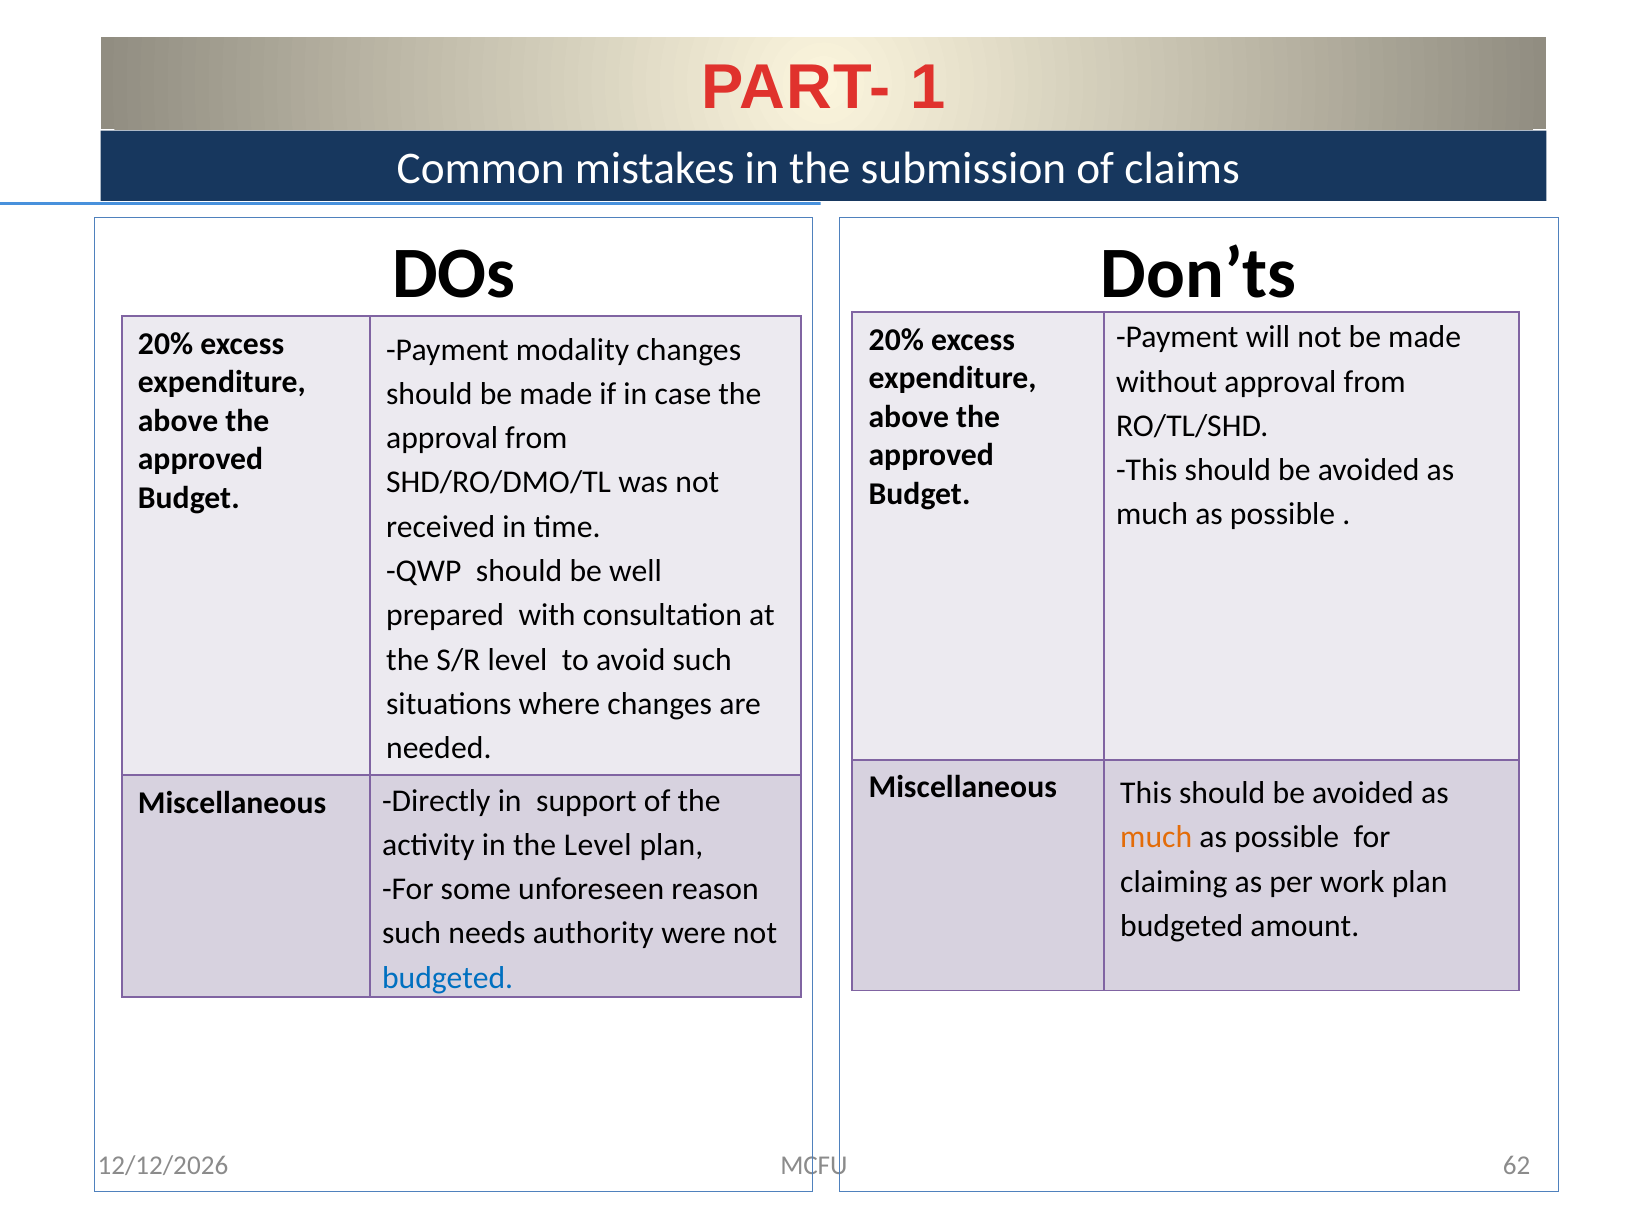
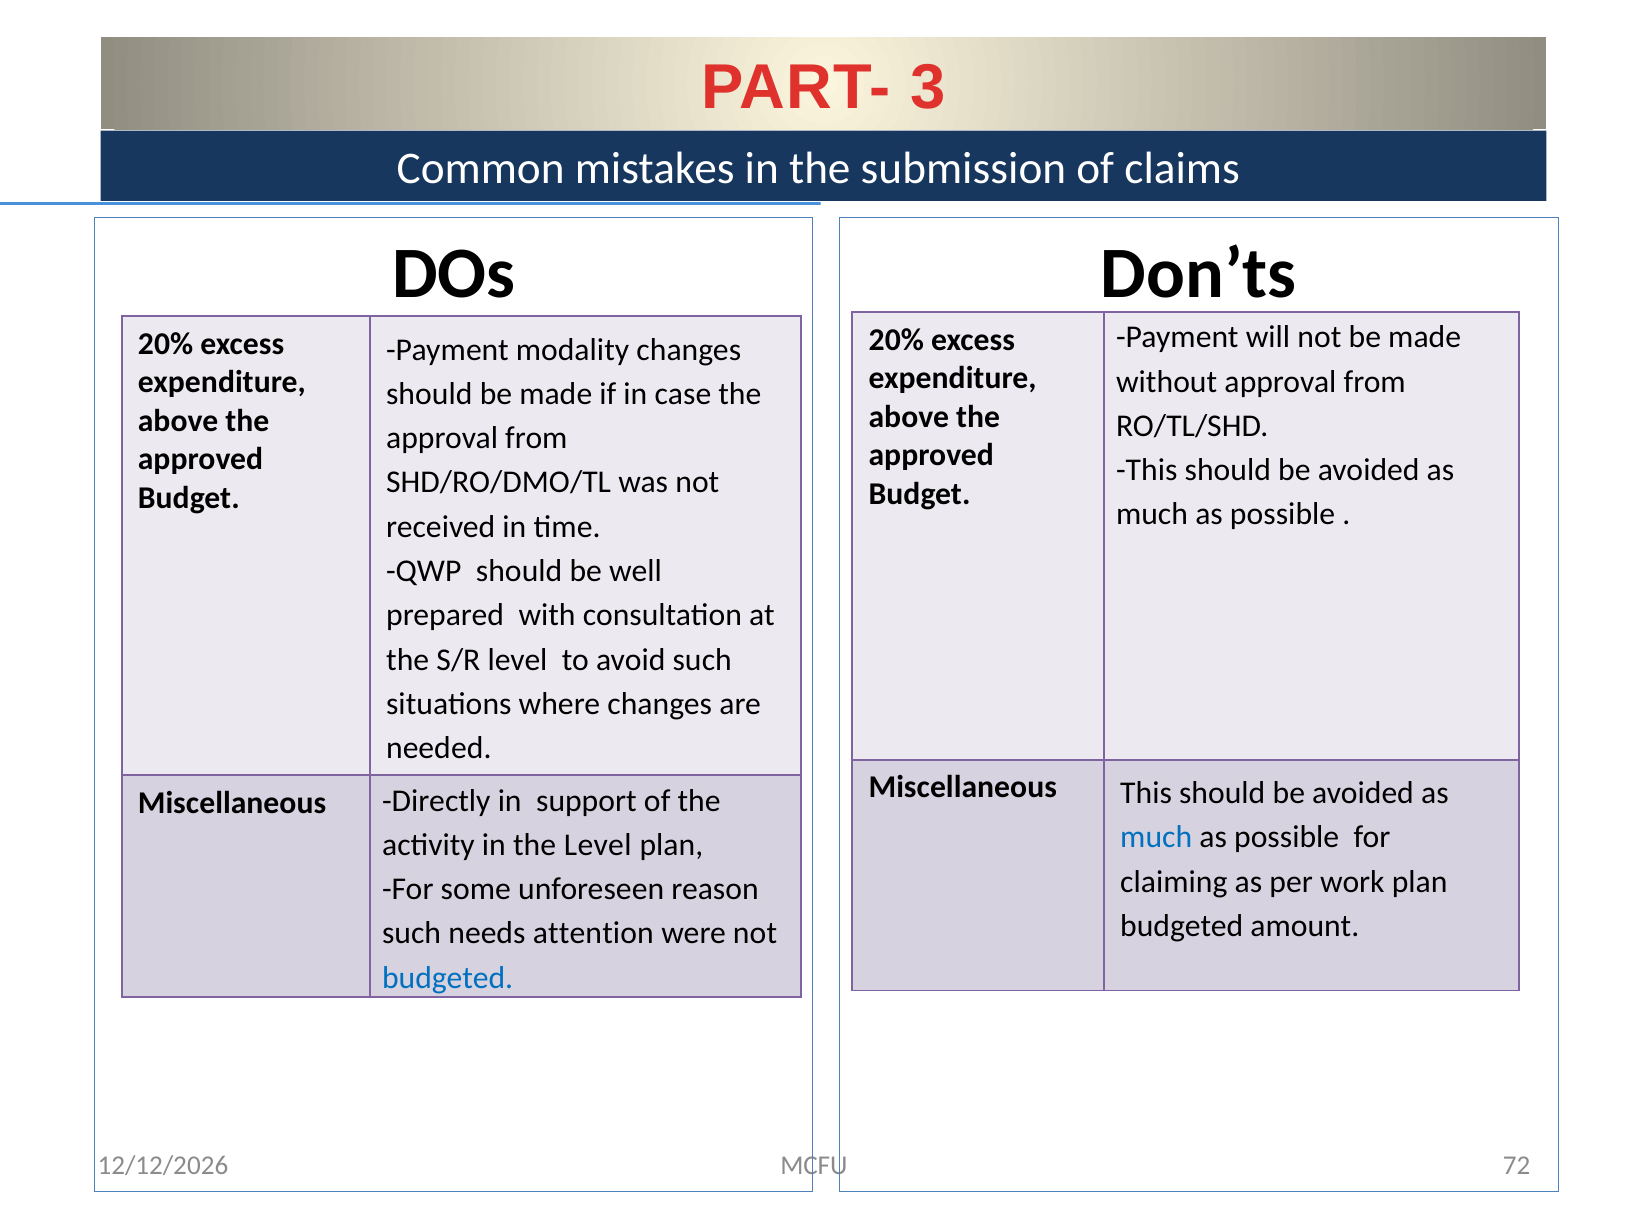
1: 1 -> 3
much at (1156, 838) colour: orange -> blue
authority: authority -> attention
62: 62 -> 72
